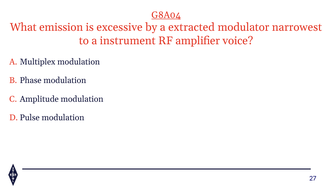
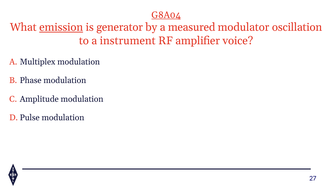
emission underline: none -> present
excessive: excessive -> generator
extracted: extracted -> measured
narrowest: narrowest -> oscillation
